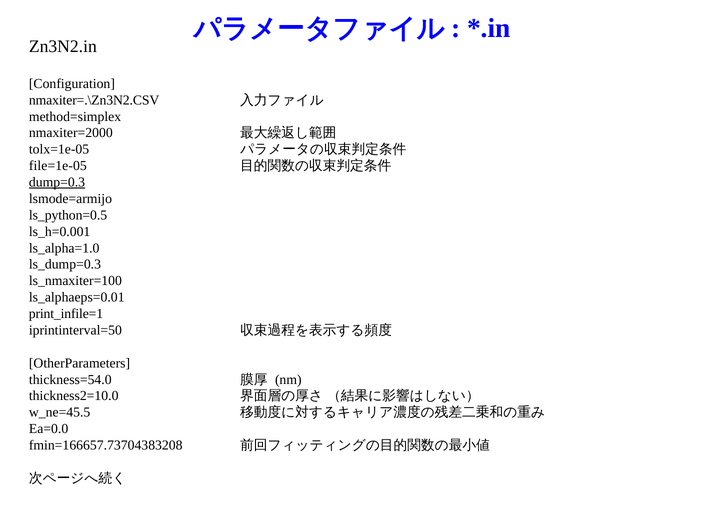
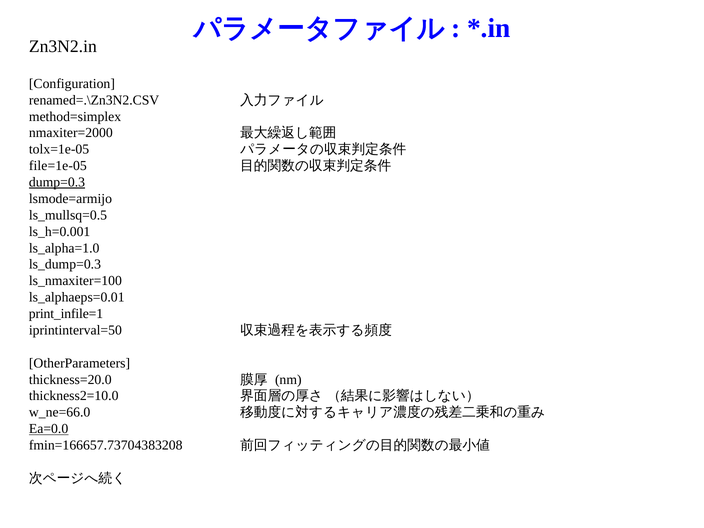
nmaxiter=.\Zn3N2.CSV: nmaxiter=.\Zn3N2.CSV -> renamed=.\Zn3N2.CSV
ls_python=0.5: ls_python=0.5 -> ls_mullsq=0.5
thickness=54.0: thickness=54.0 -> thickness=20.0
w_ne=45.5: w_ne=45.5 -> w_ne=66.0
Ea=0.0 underline: none -> present
